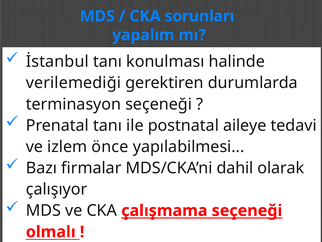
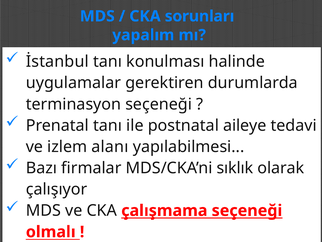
verilemediği: verilemediği -> uygulamalar
önce: önce -> alanı
dahil: dahil -> sıklık
